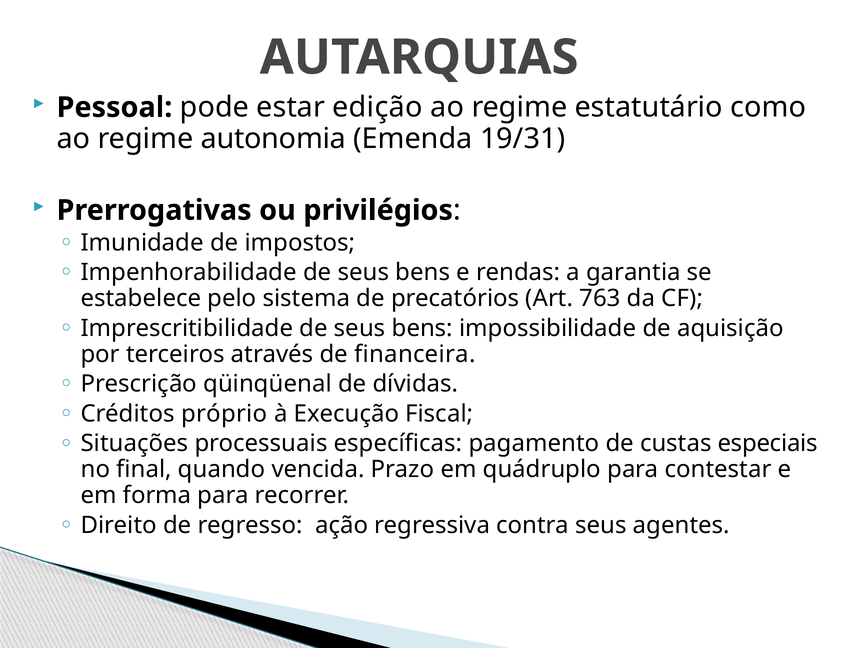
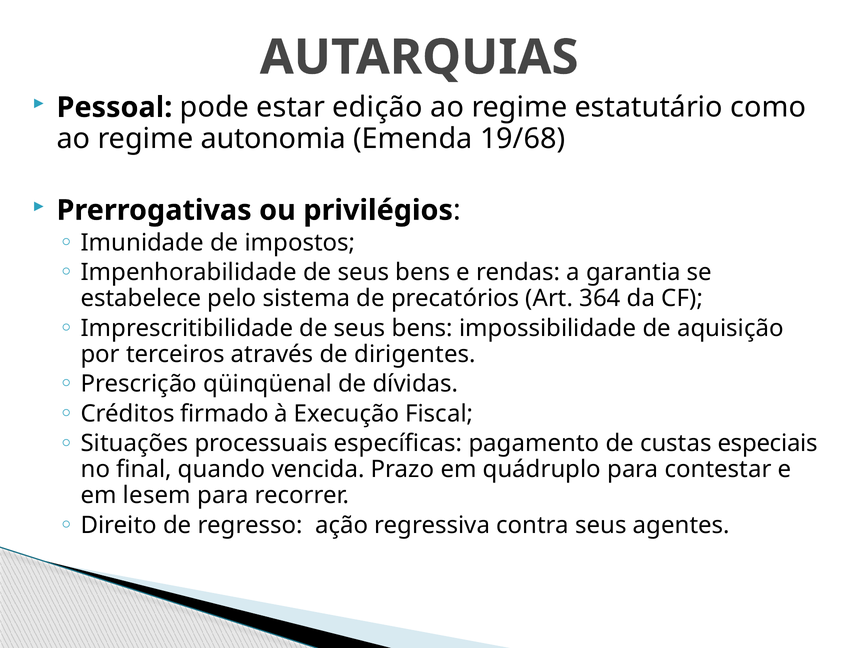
19/31: 19/31 -> 19/68
763: 763 -> 364
financeira: financeira -> dirigentes
próprio: próprio -> firmado
forma: forma -> lesem
